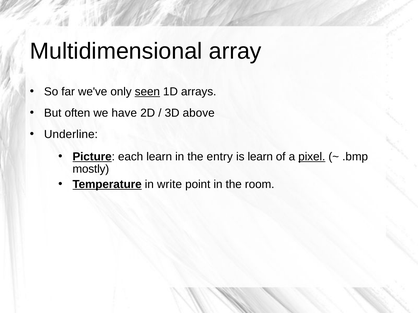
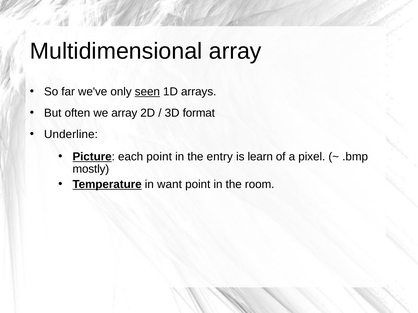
we have: have -> array
above: above -> format
each learn: learn -> point
pixel underline: present -> none
write: write -> want
